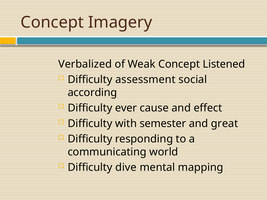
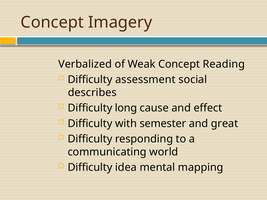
Listened: Listened -> Reading
according: according -> describes
ever: ever -> long
dive: dive -> idea
